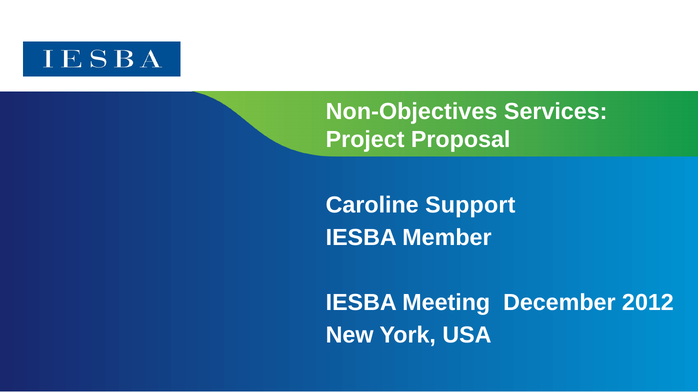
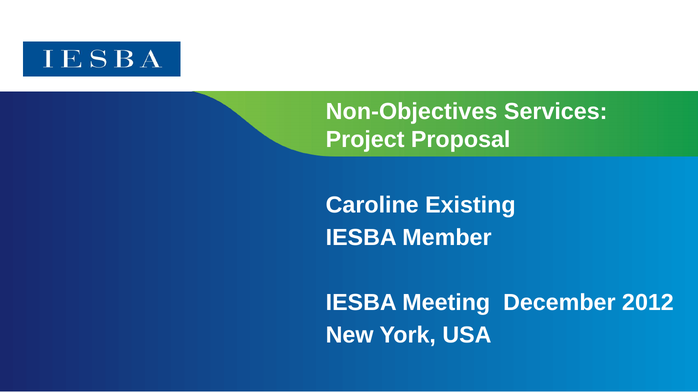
Support: Support -> Existing
